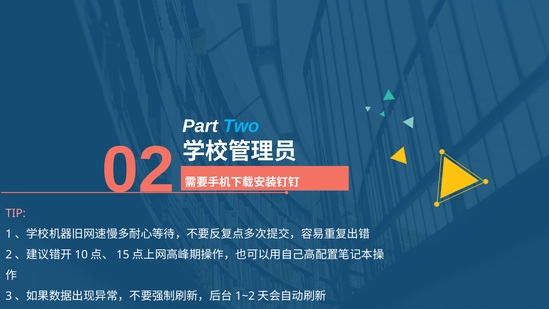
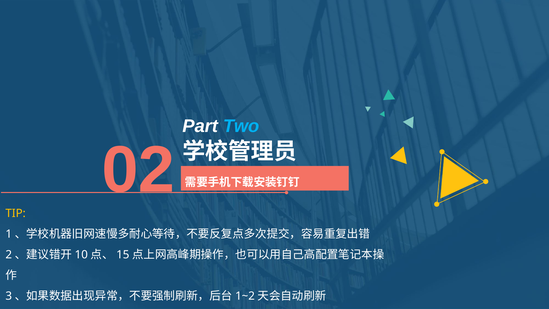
TIP colour: pink -> yellow
